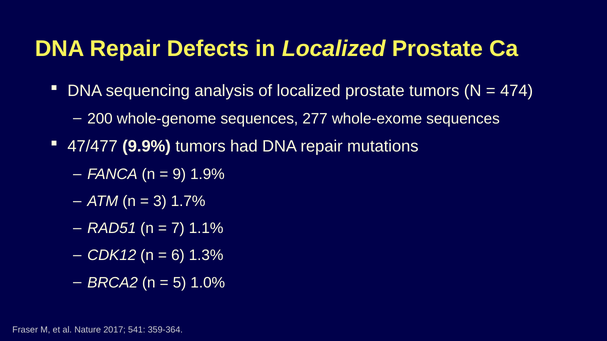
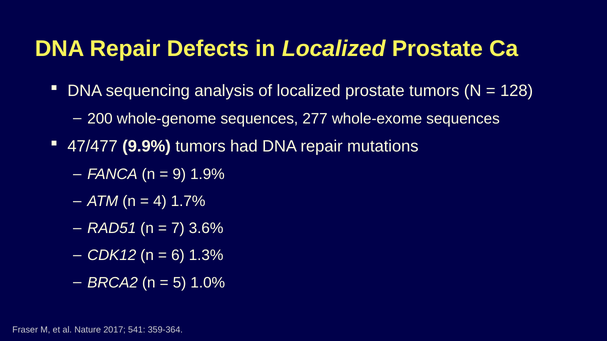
474: 474 -> 128
3: 3 -> 4
1.1%: 1.1% -> 3.6%
